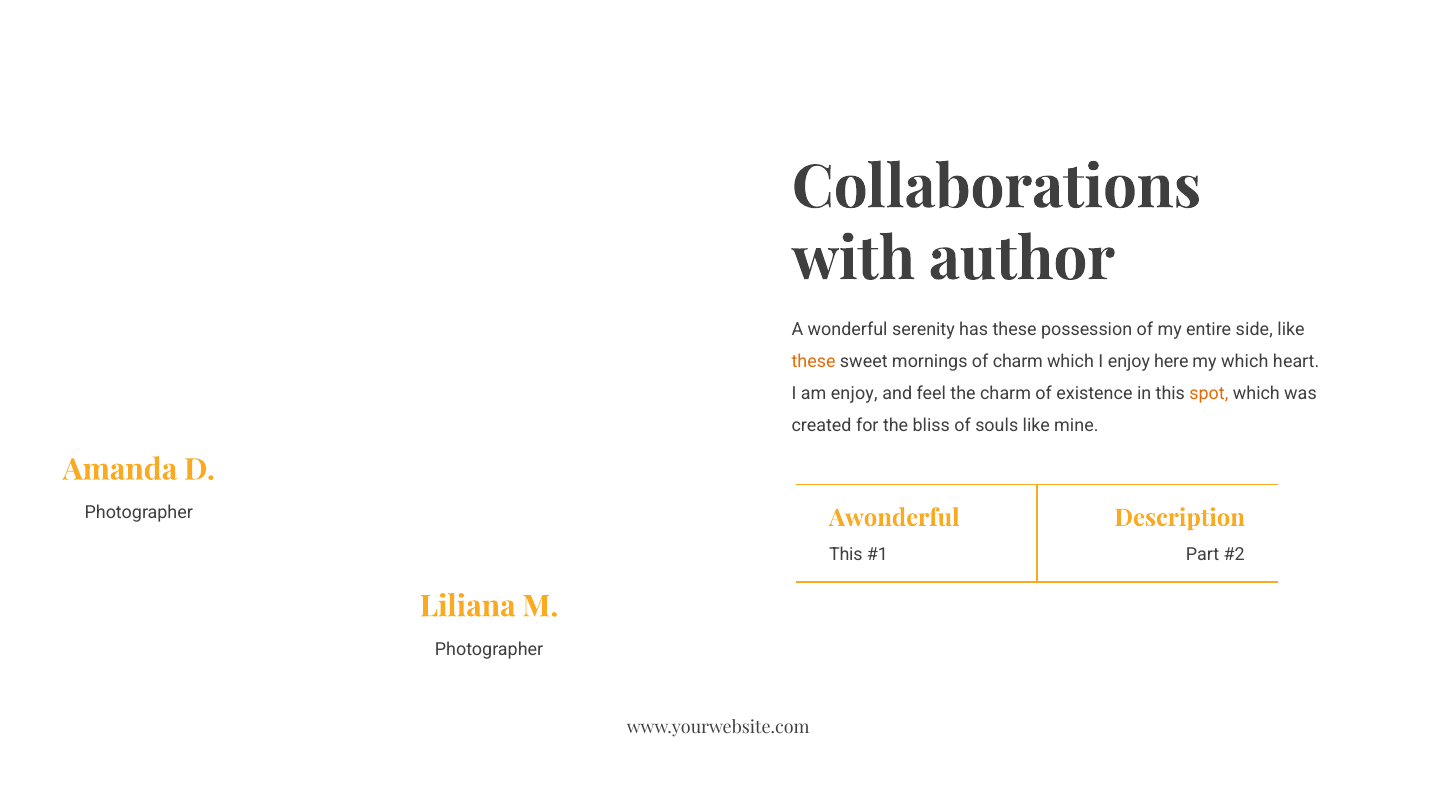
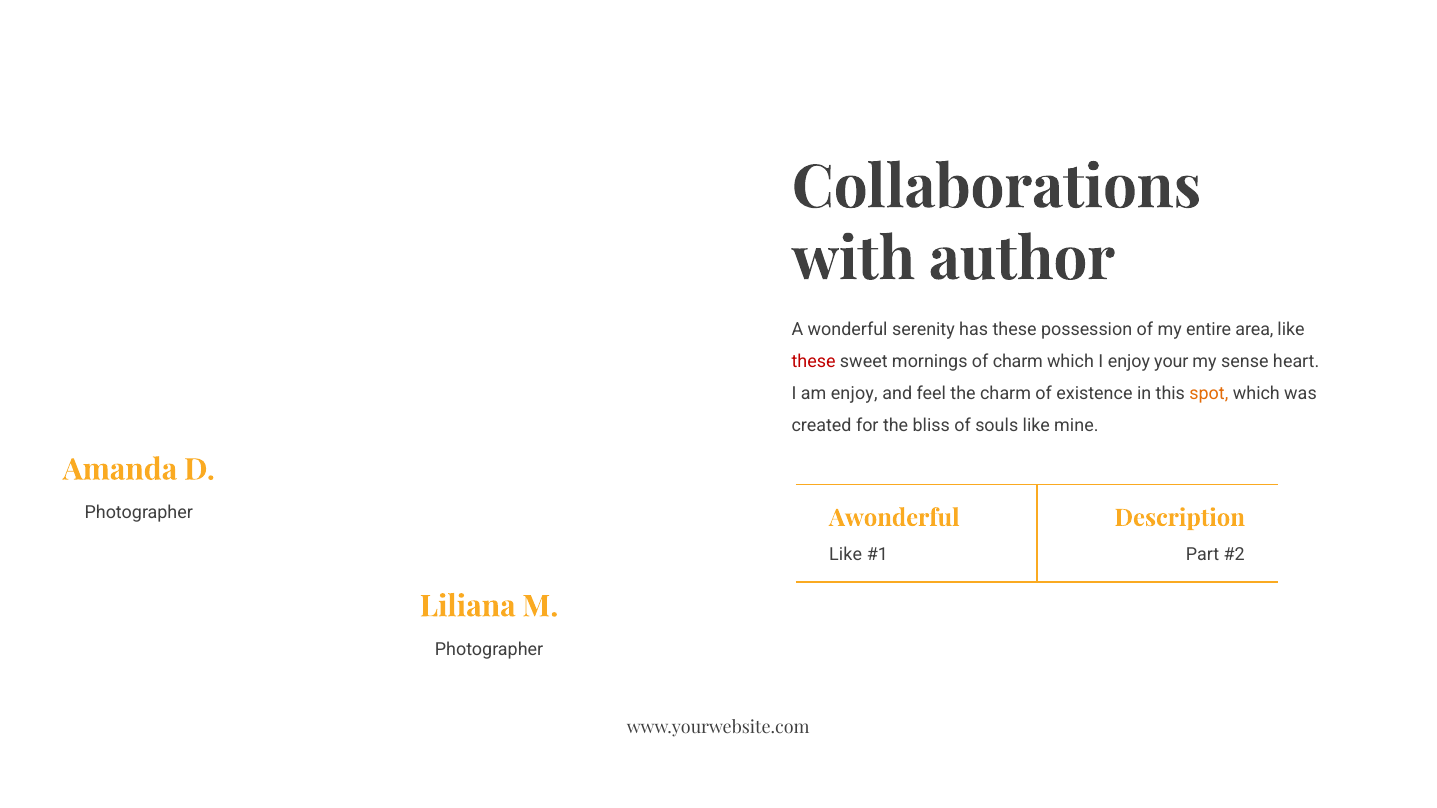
side: side -> area
these at (814, 362) colour: orange -> red
here: here -> your
my which: which -> sense
This at (846, 554): This -> Like
